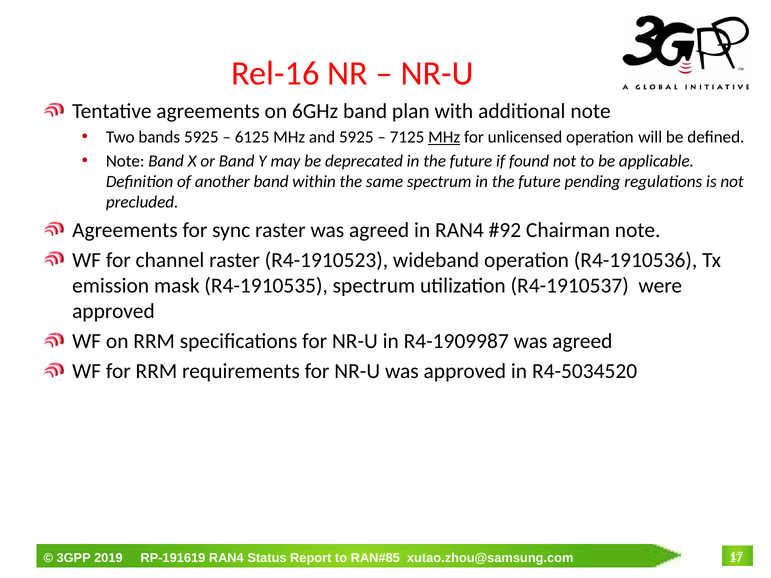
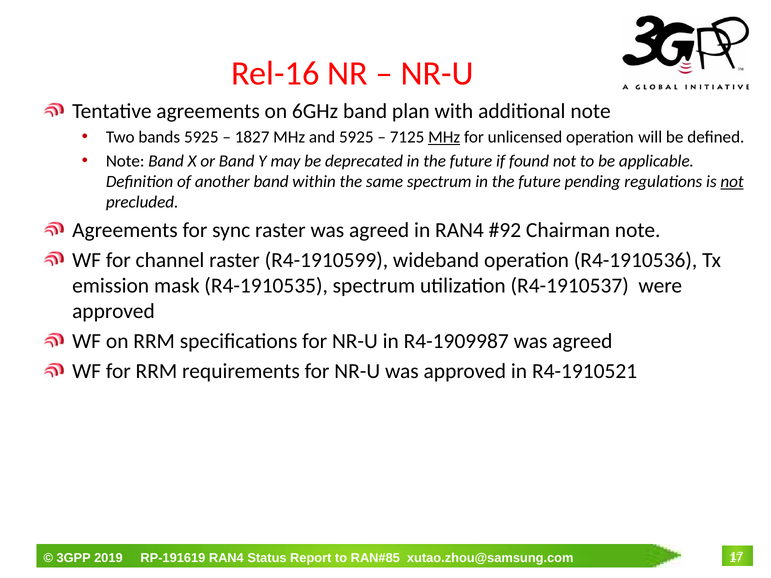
6125: 6125 -> 1827
not at (732, 182) underline: none -> present
R4-1910523: R4-1910523 -> R4-1910599
R4-5034520: R4-5034520 -> R4-1910521
